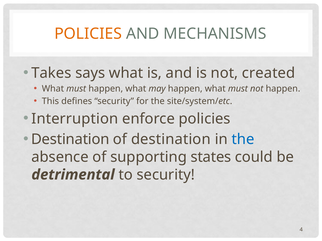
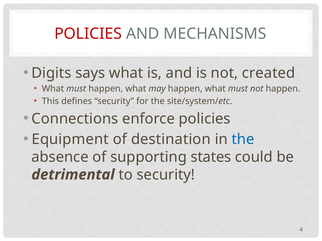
POLICIES at (88, 34) colour: orange -> red
Takes: Takes -> Digits
Interruption: Interruption -> Connections
Destination at (70, 140): Destination -> Equipment
